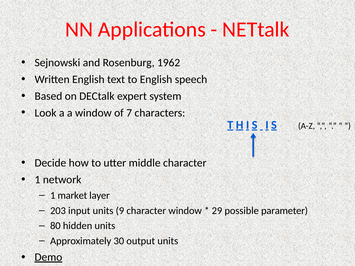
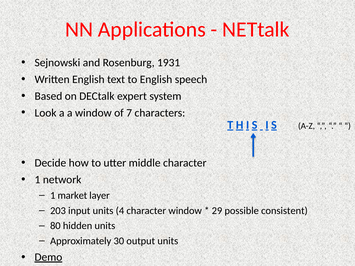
1962: 1962 -> 1931
9: 9 -> 4
parameter: parameter -> consistent
